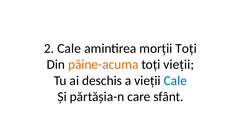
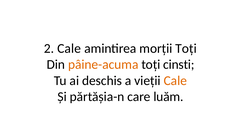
toți vieții: vieții -> cinsti
Cale at (175, 80) colour: blue -> orange
sfânt: sfânt -> luăm
